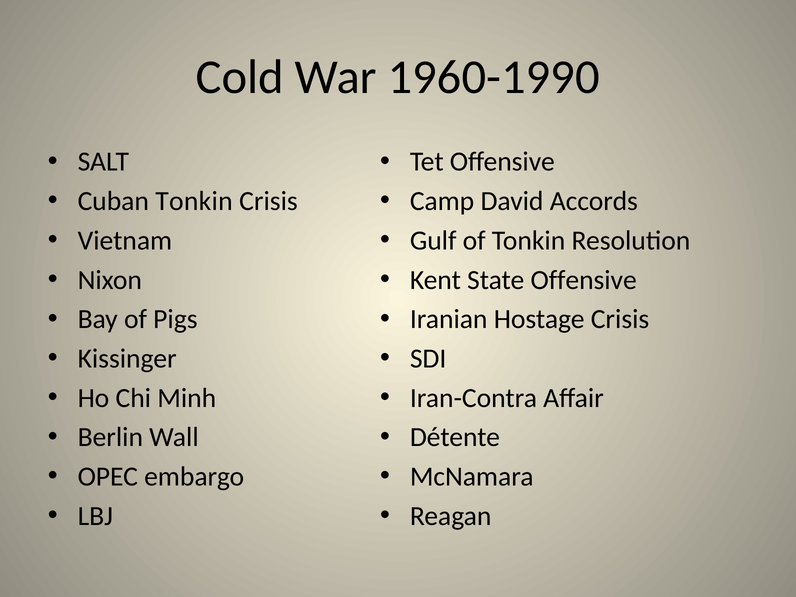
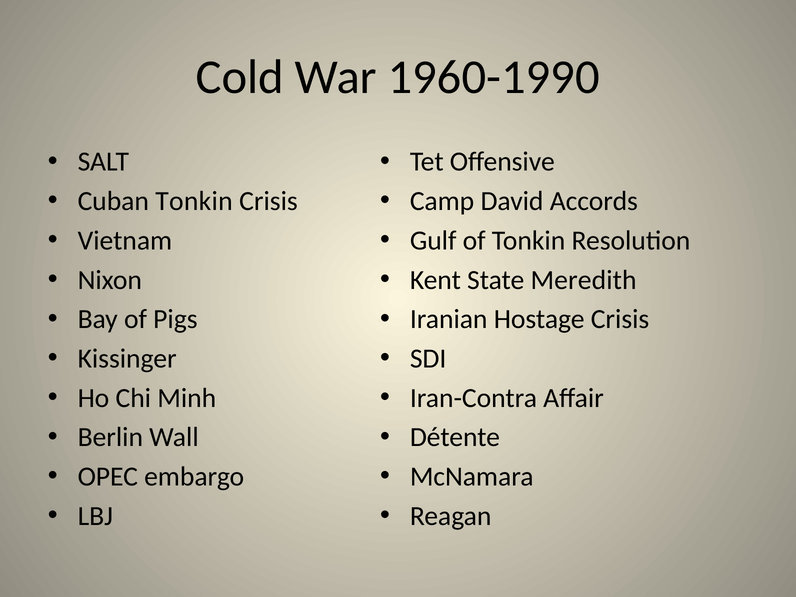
State Offensive: Offensive -> Meredith
